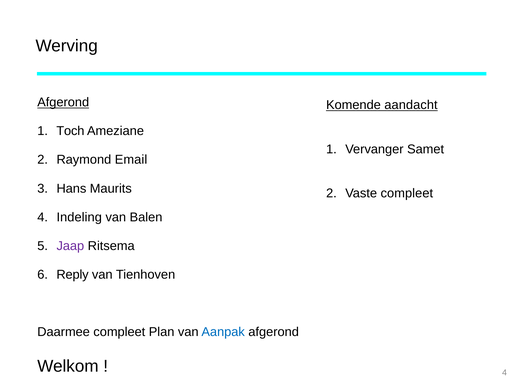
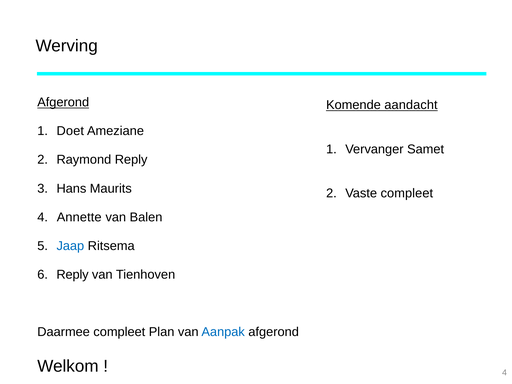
Toch: Toch -> Doet
Raymond Email: Email -> Reply
Indeling: Indeling -> Annette
Jaap colour: purple -> blue
